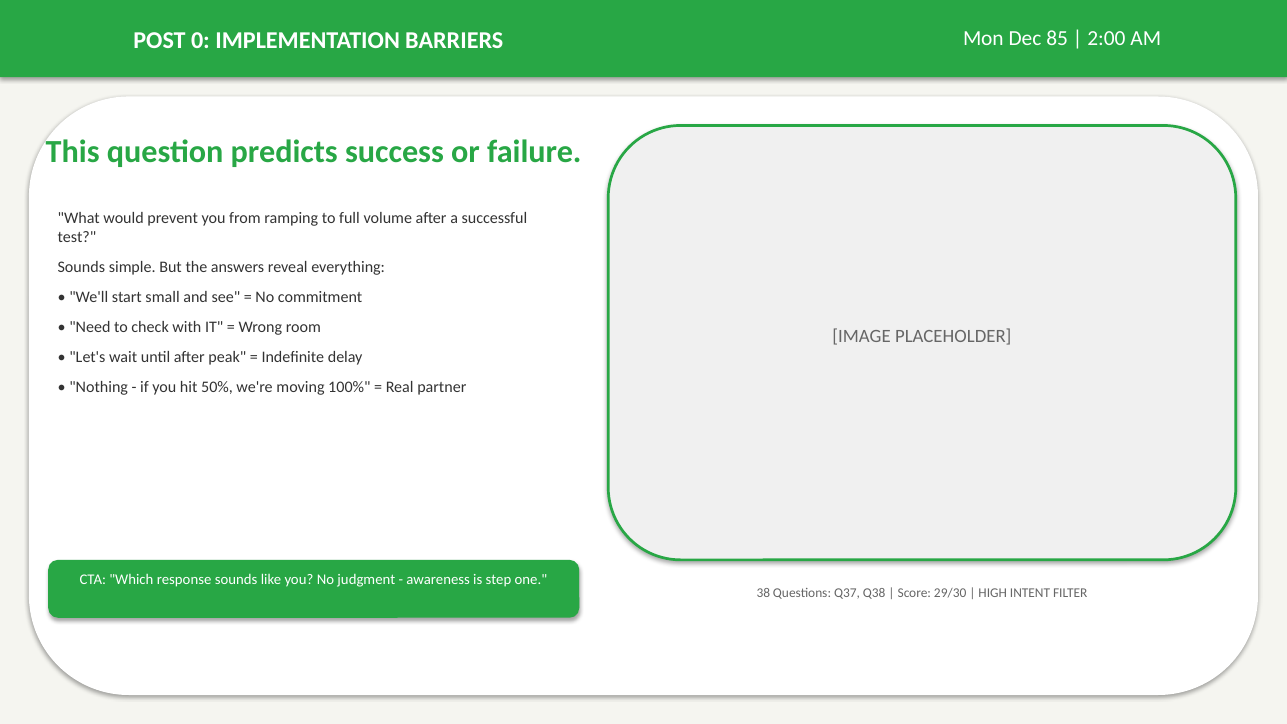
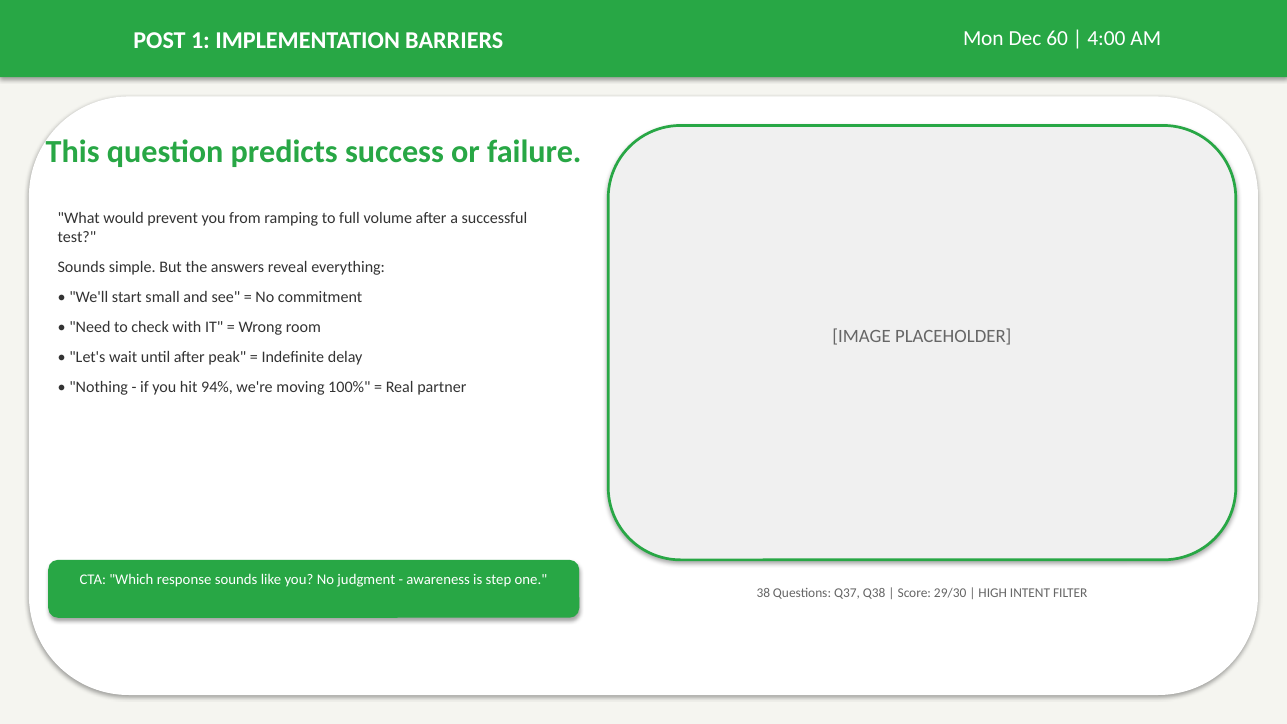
0: 0 -> 1
85: 85 -> 60
2:00: 2:00 -> 4:00
50%: 50% -> 94%
